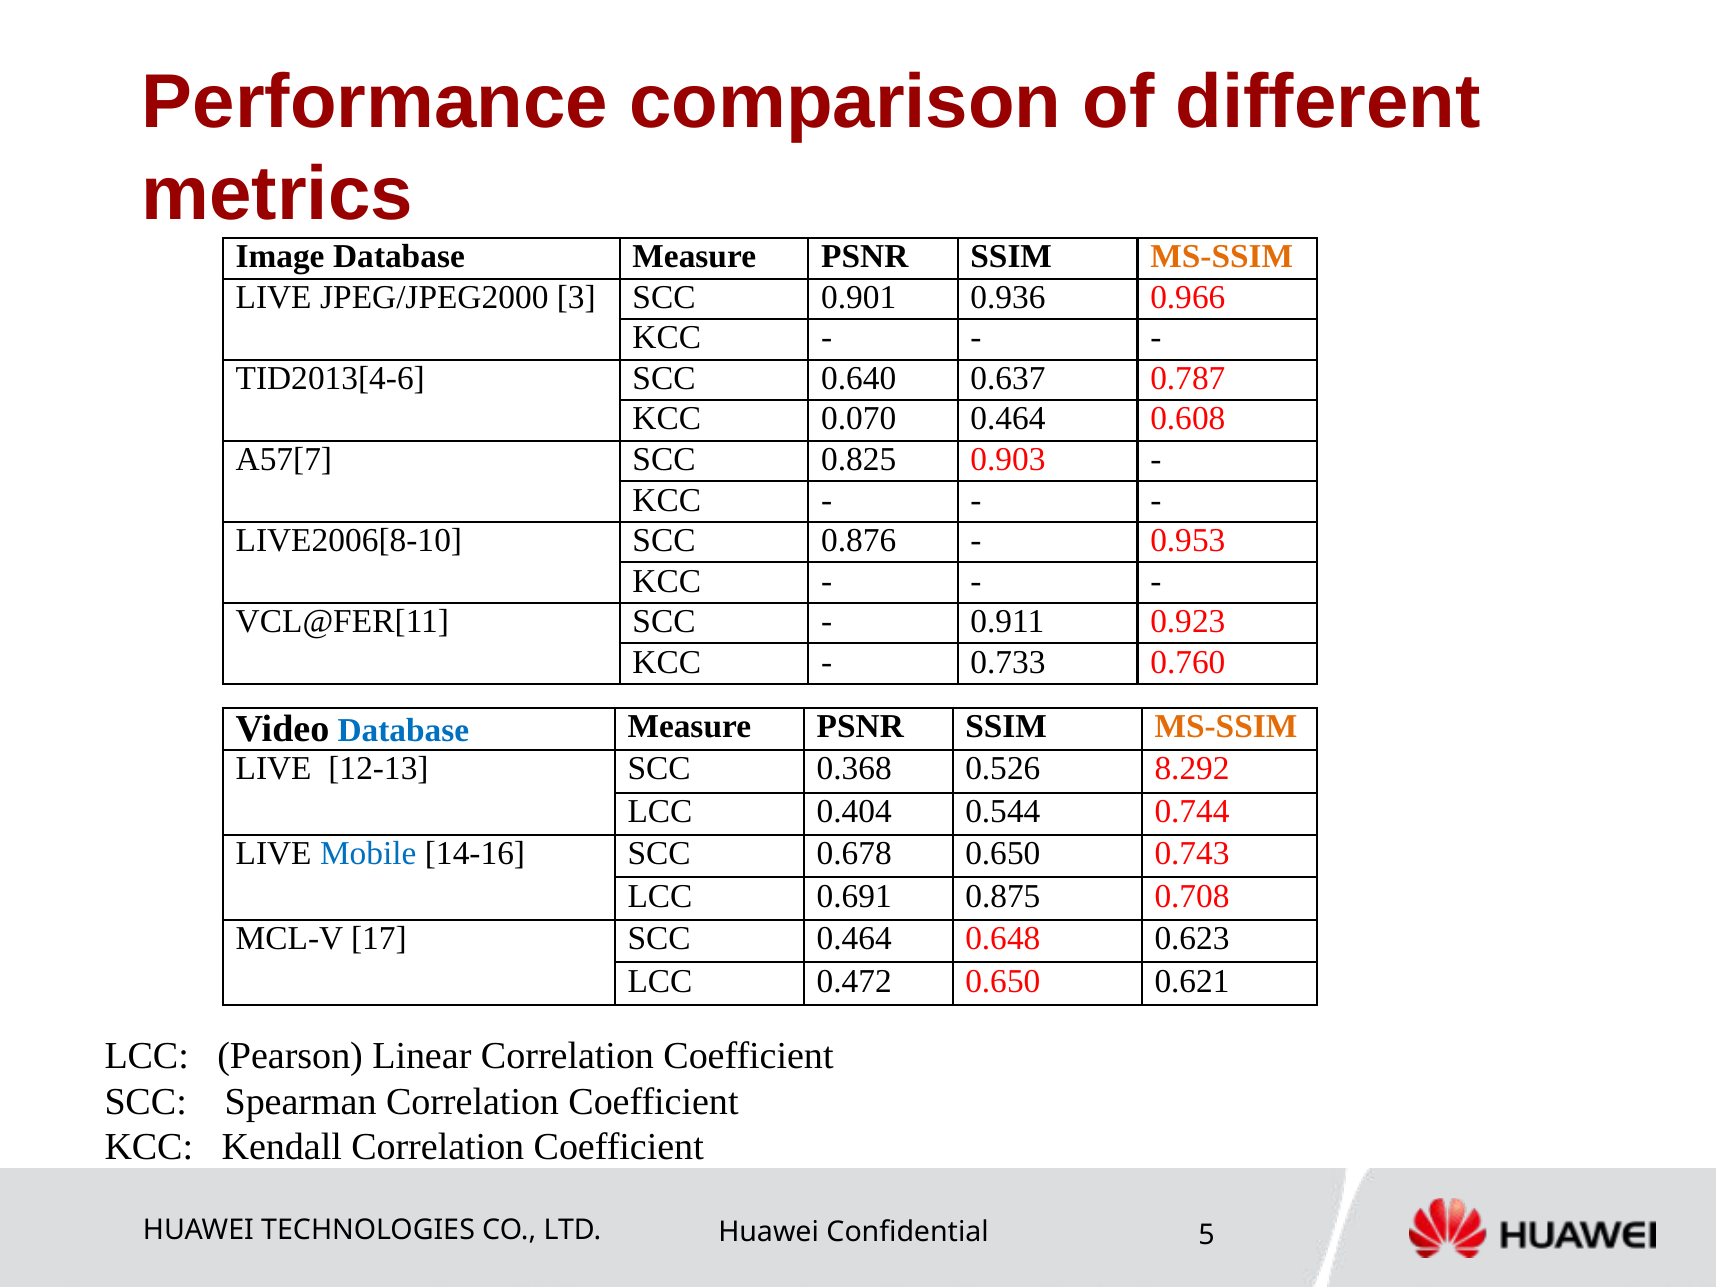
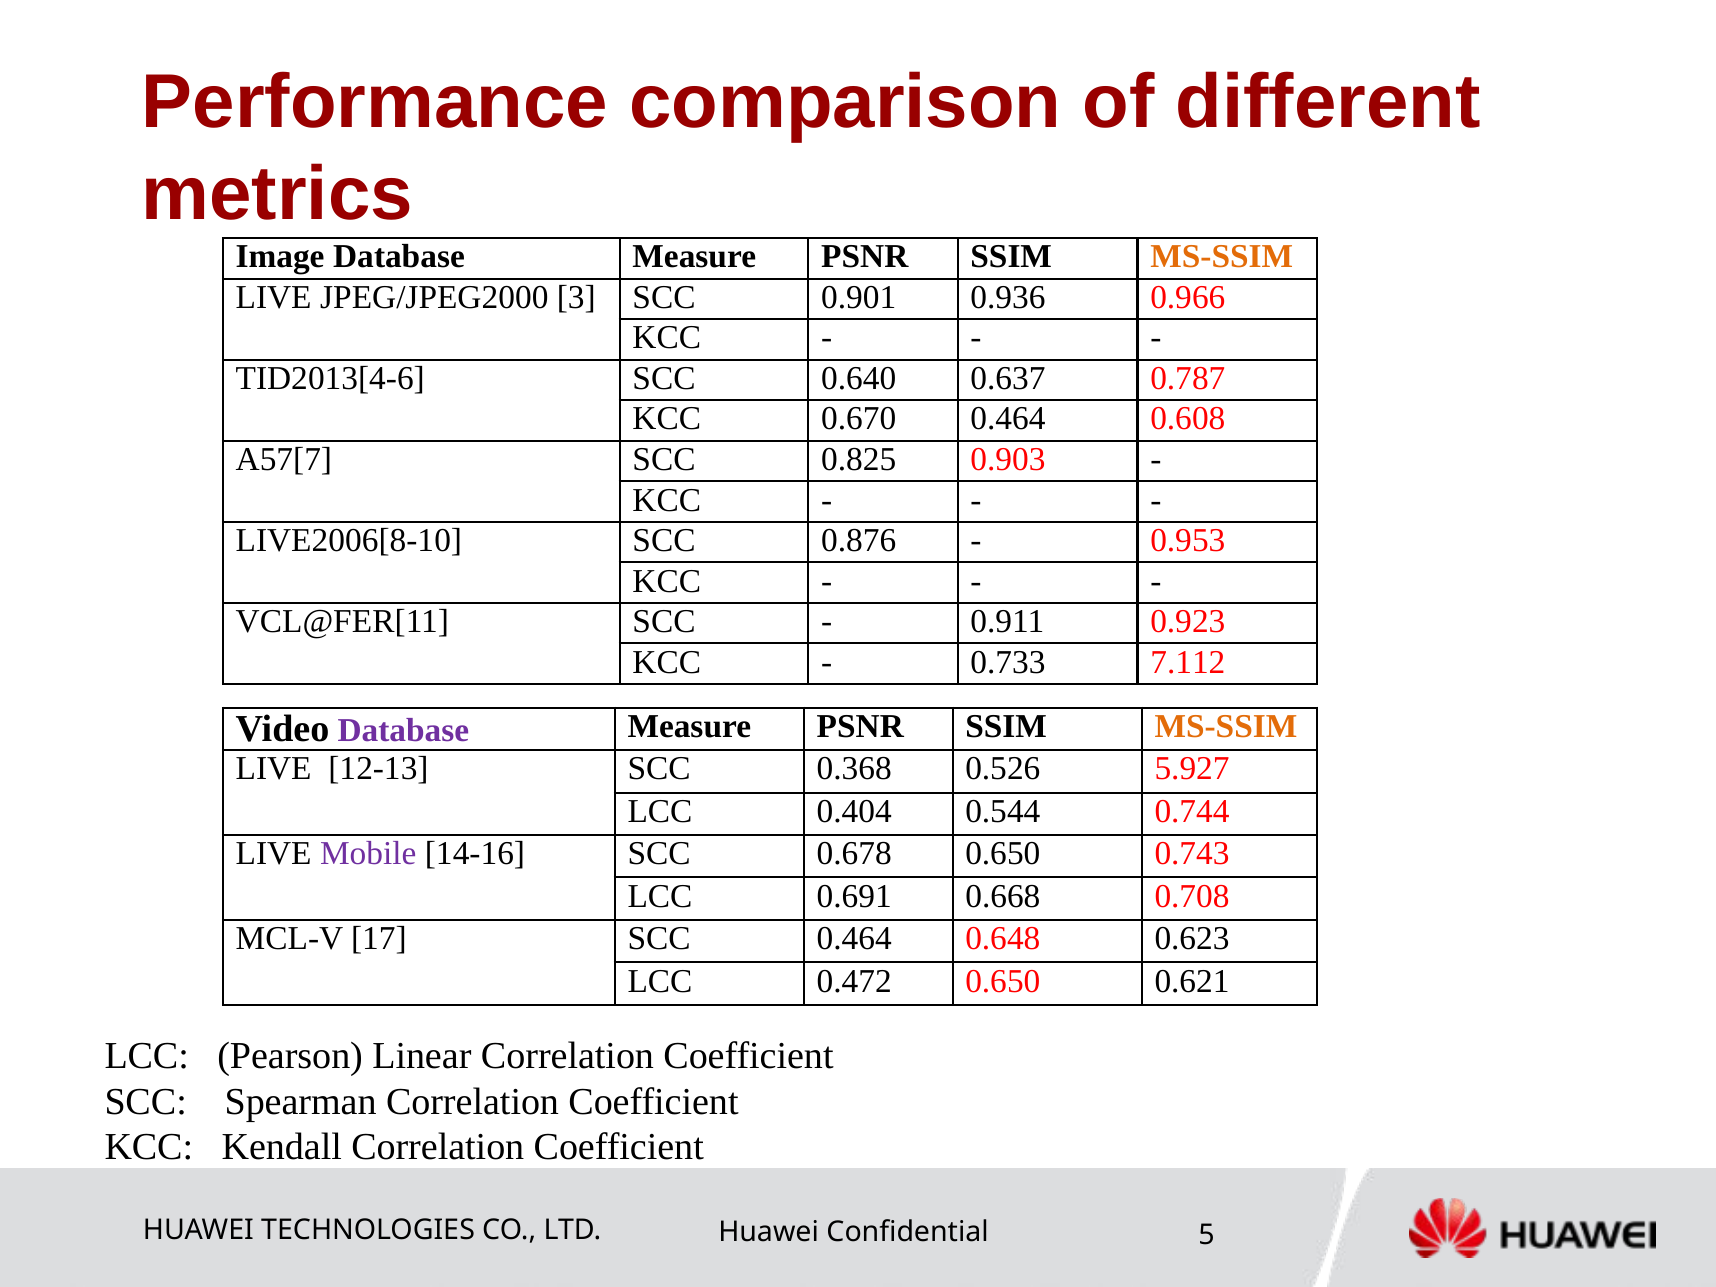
0.070: 0.070 -> 0.670
0.760: 0.760 -> 7.112
Database at (403, 731) colour: blue -> purple
8.292: 8.292 -> 5.927
Mobile colour: blue -> purple
0.875: 0.875 -> 0.668
